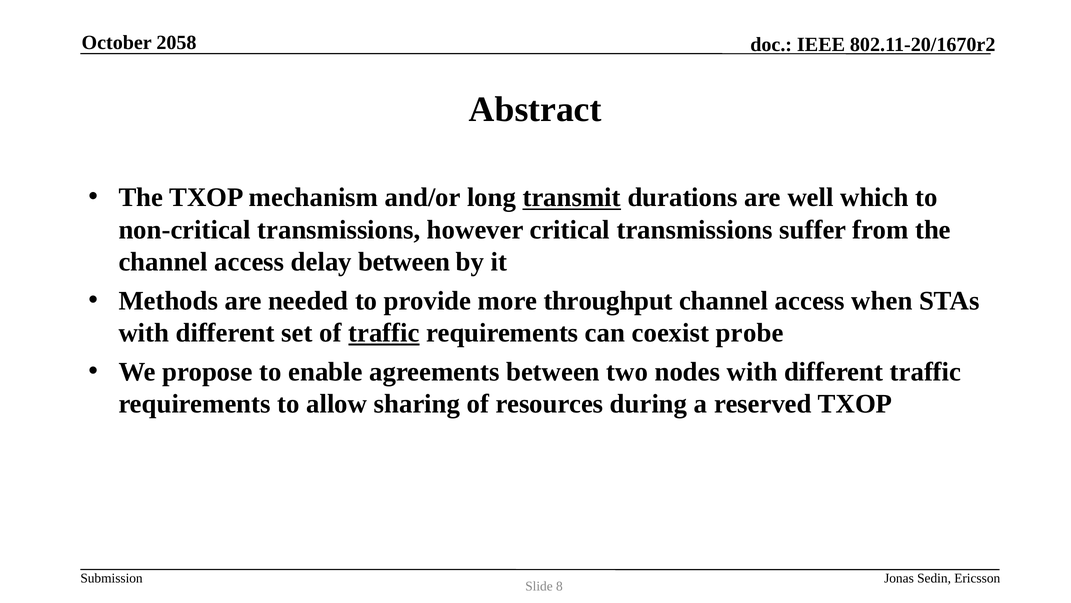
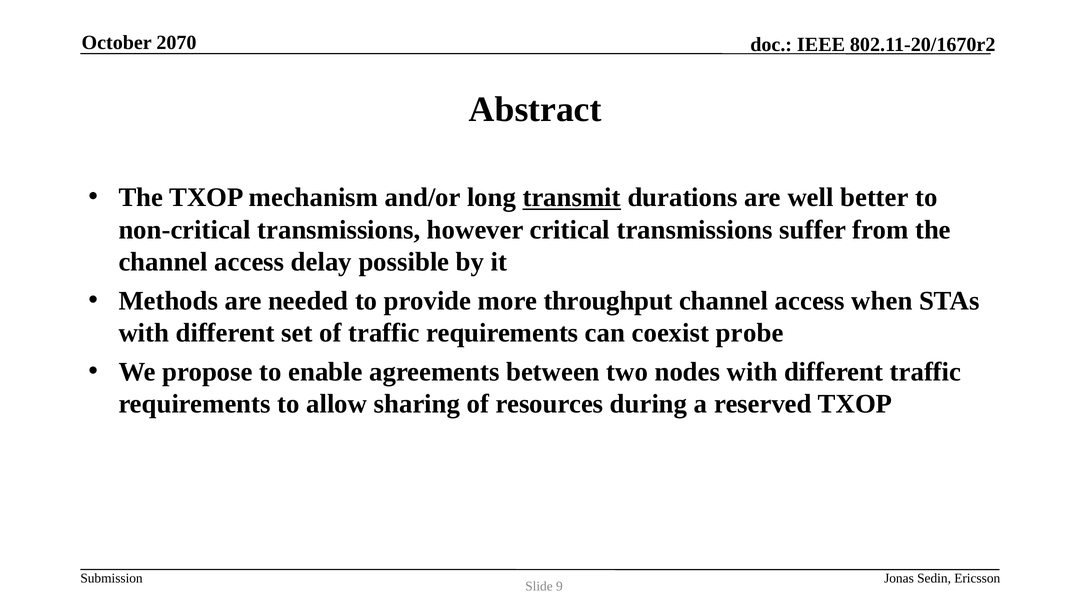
2058: 2058 -> 2070
which: which -> better
delay between: between -> possible
traffic at (384, 333) underline: present -> none
8: 8 -> 9
